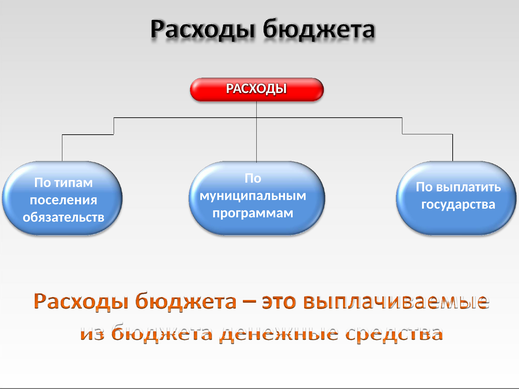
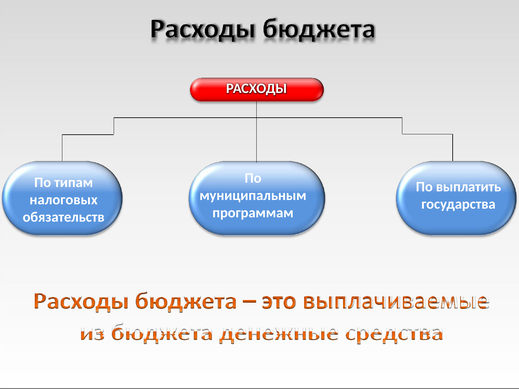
поселения: поселения -> налоговых
